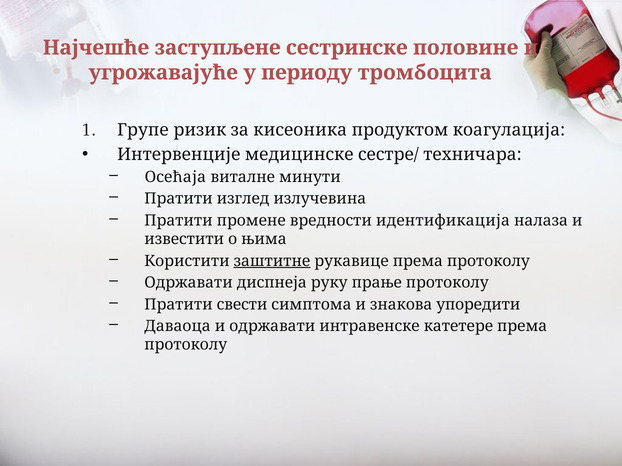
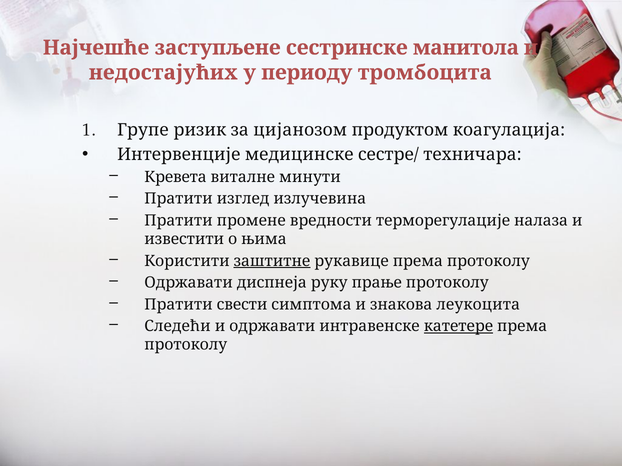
половине: половине -> манитолa
угрожавајуће: угрожавајуће -> недостајућих
кисеоника: кисеоника -> цијанозом
Осећаја: Осећаја -> Кревета
идентификација: идентификација -> терморегулације
упоредити: упоредити -> леукоцита
Даваоца: Даваоца -> Следећи
катетере underline: none -> present
